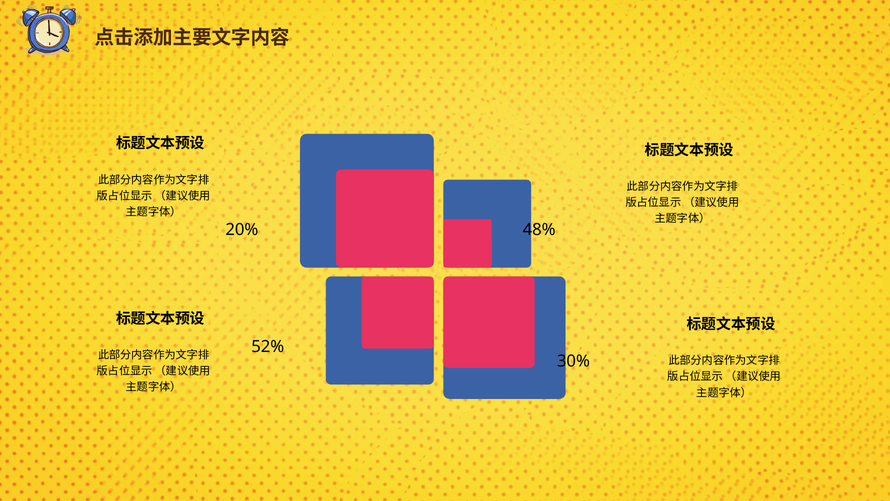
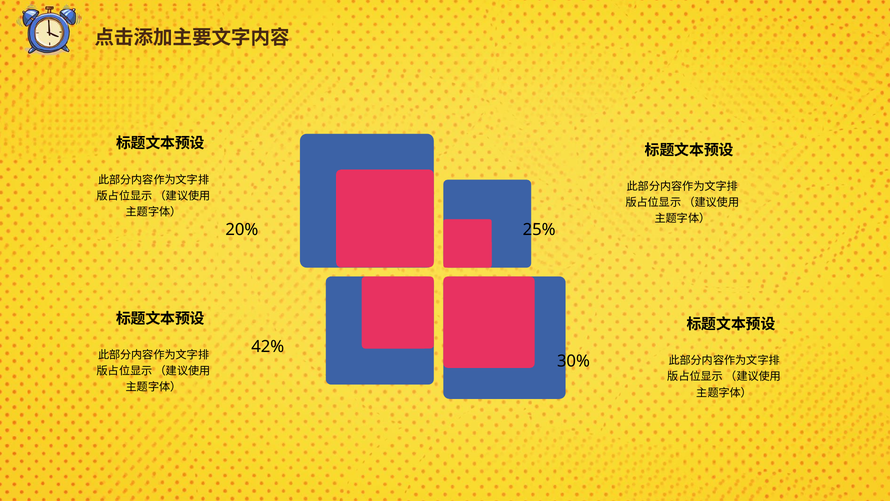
48%: 48% -> 25%
52%: 52% -> 42%
